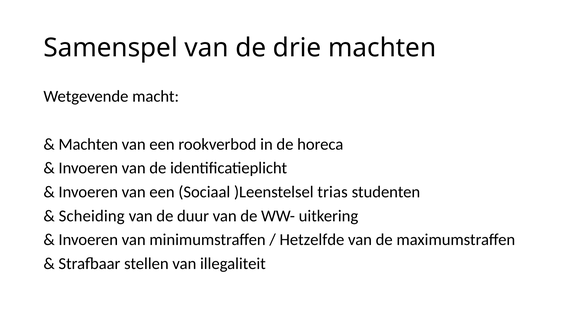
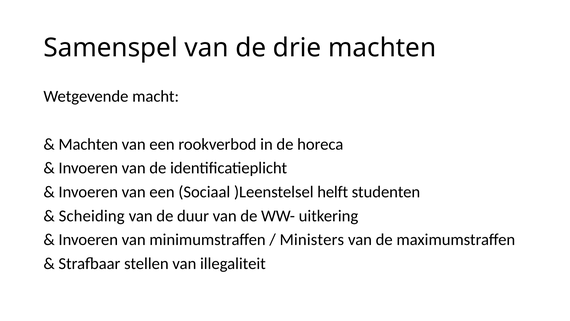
trias: trias -> helft
Hetzelfde: Hetzelfde -> Ministers
